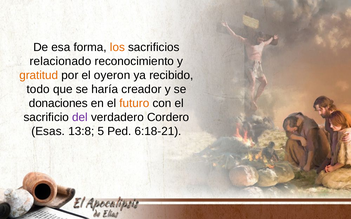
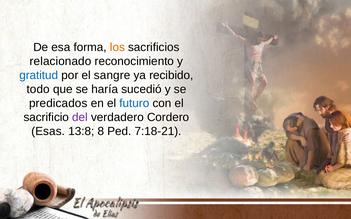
gratitud colour: orange -> blue
oyeron: oyeron -> sangre
creador: creador -> sucedió
donaciones: donaciones -> predicados
futuro colour: orange -> blue
5: 5 -> 8
6:18-21: 6:18-21 -> 7:18-21
